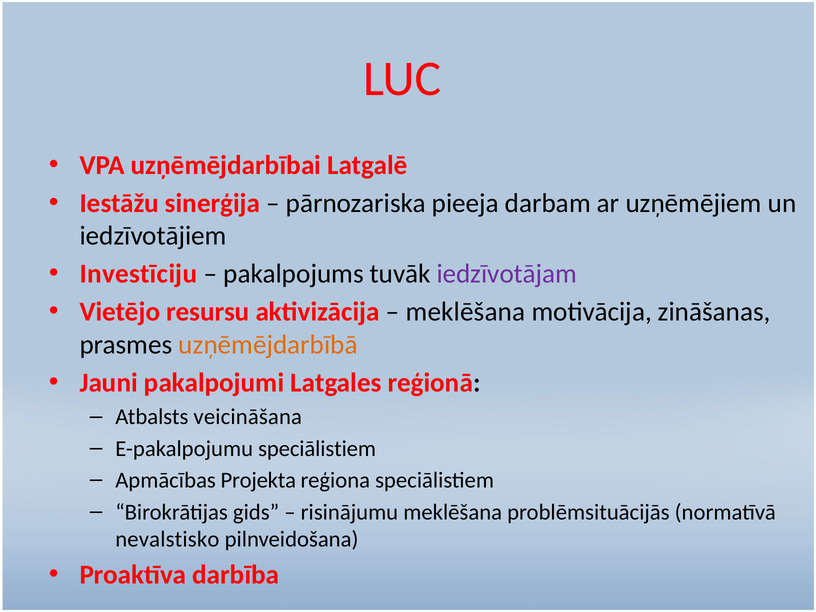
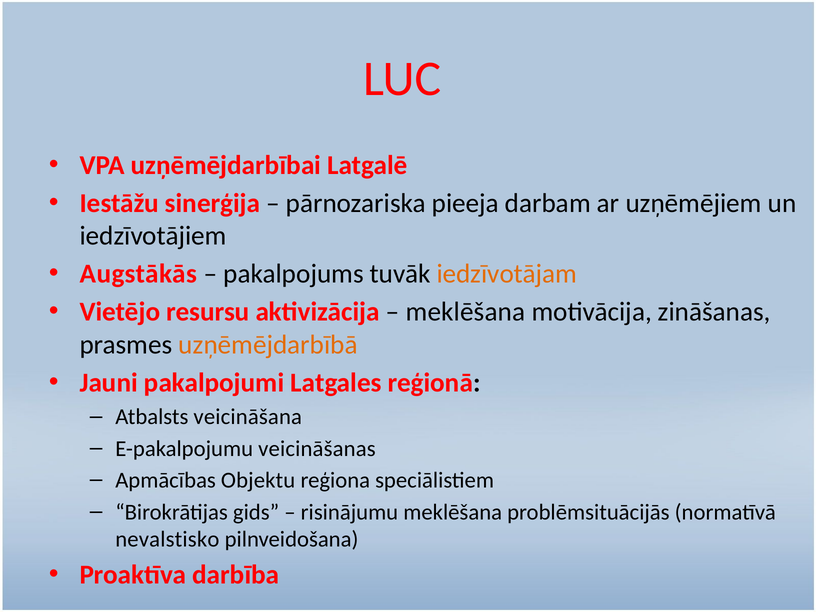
Investīciju: Investīciju -> Augstākās
iedzīvotājam colour: purple -> orange
E-pakalpojumu speciālistiem: speciālistiem -> veicināšanas
Projekta: Projekta -> Objektu
